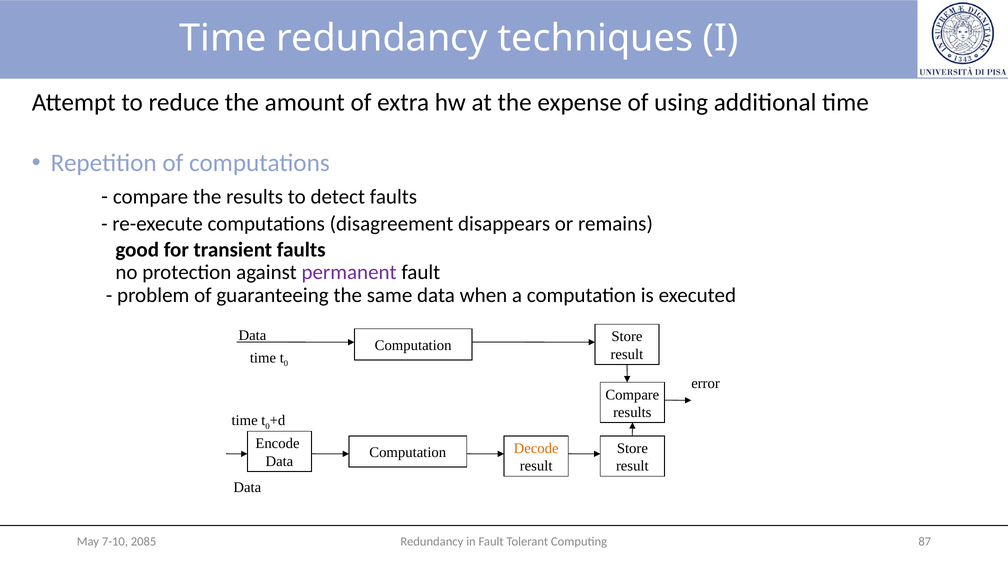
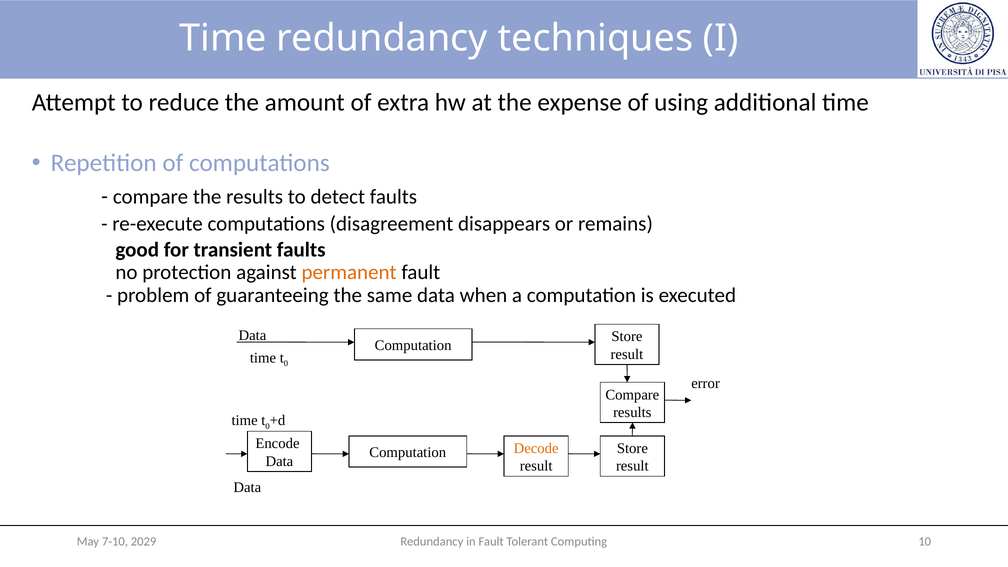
permanent colour: purple -> orange
87: 87 -> 10
2085: 2085 -> 2029
